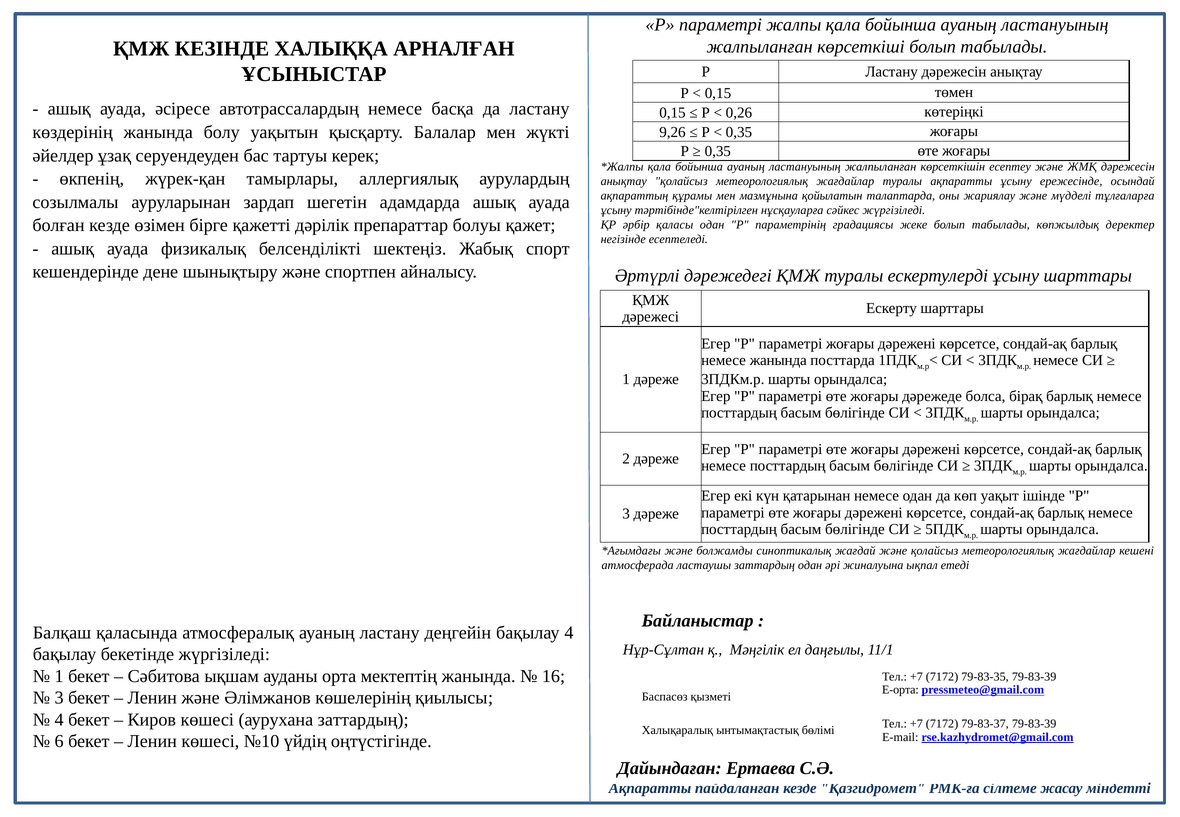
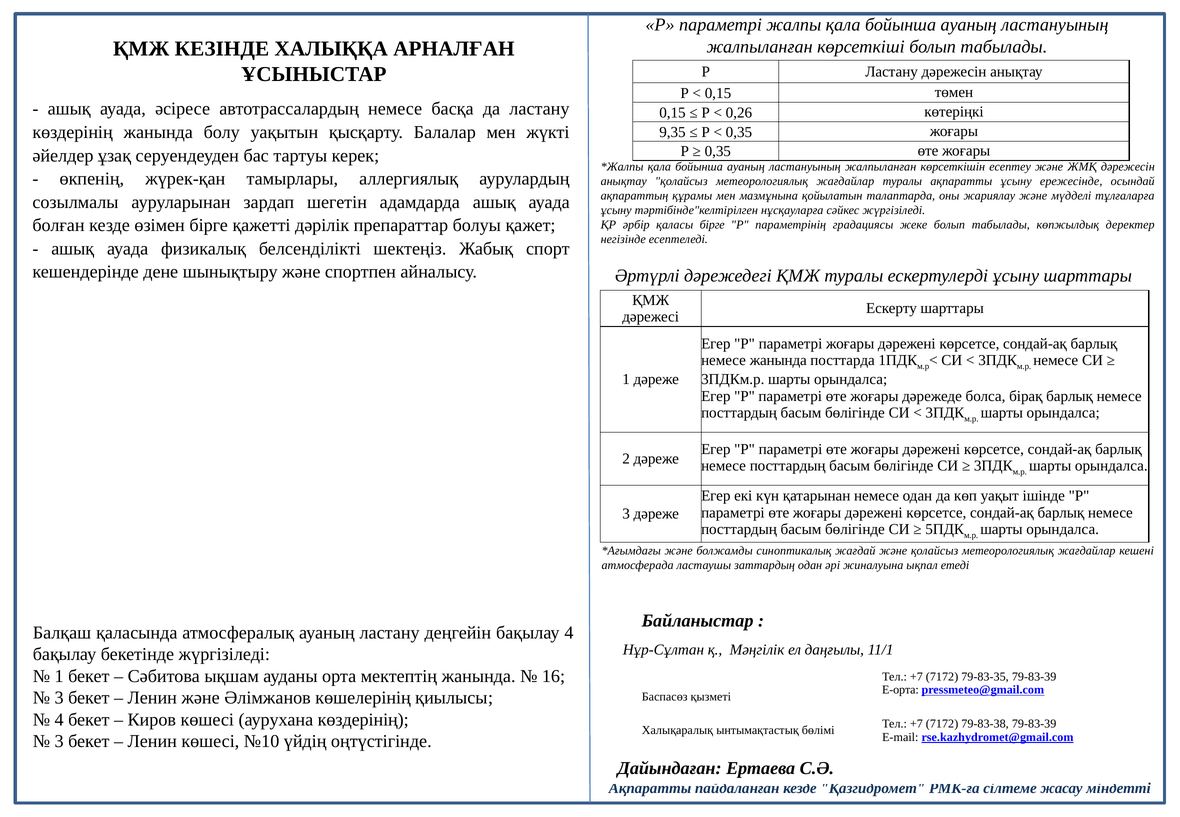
9,26: 9,26 -> 9,35
қаласы одан: одан -> бірге
аурухана заттардың: заттардың -> көздерінің
79-83-37: 79-83-37 -> 79-83-38
6 at (59, 741): 6 -> 3
